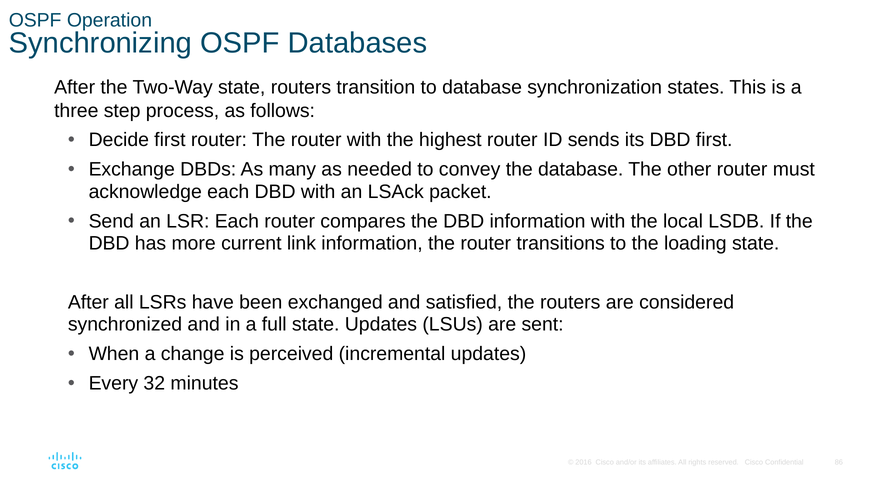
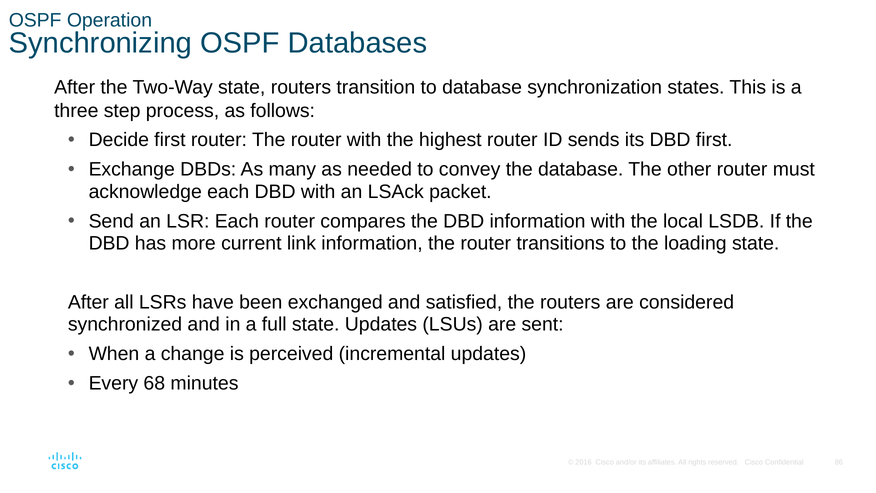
32: 32 -> 68
